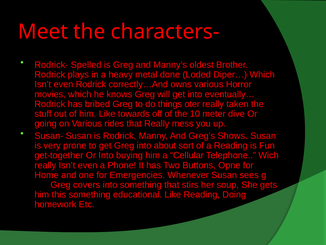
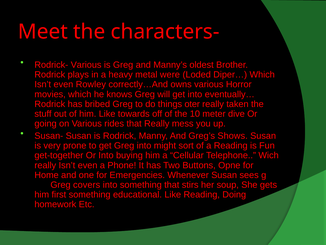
Rodrick- Spelled: Spelled -> Various
done: done -> were
even Rodrick: Rodrick -> Rowley
about: about -> might
this: this -> first
